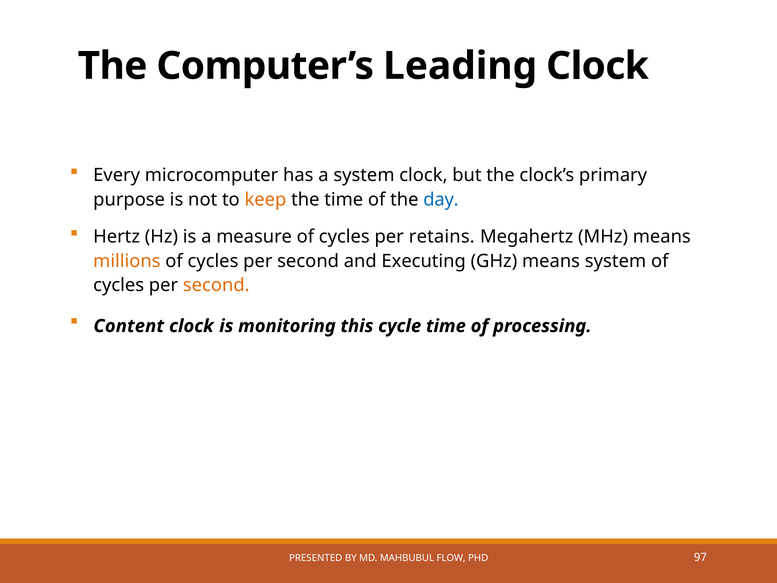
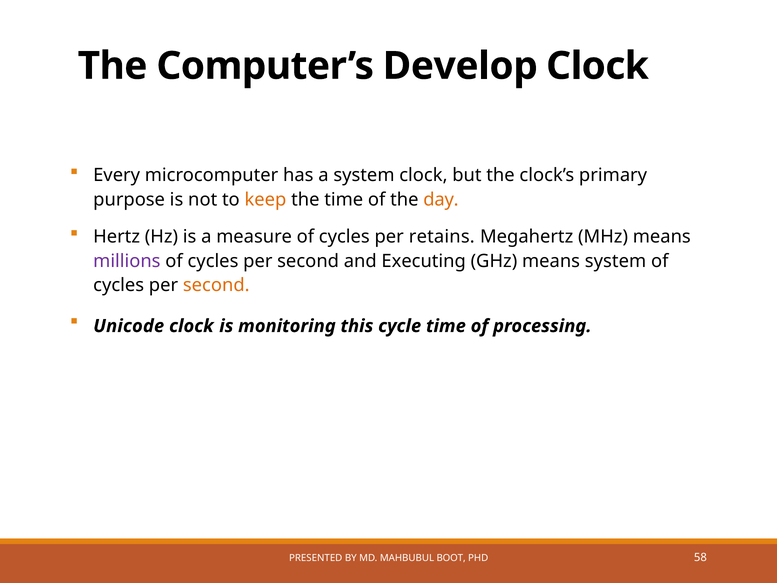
Leading: Leading -> Develop
day colour: blue -> orange
millions colour: orange -> purple
Content: Content -> Unicode
FLOW: FLOW -> BOOT
97: 97 -> 58
